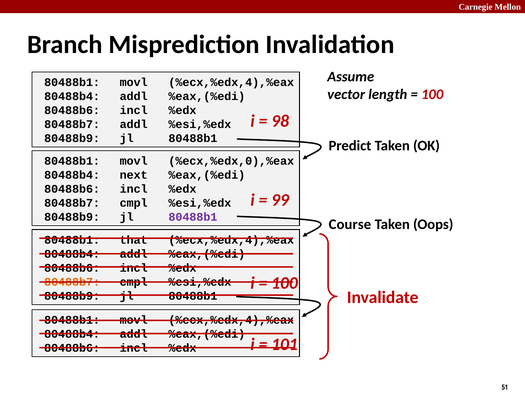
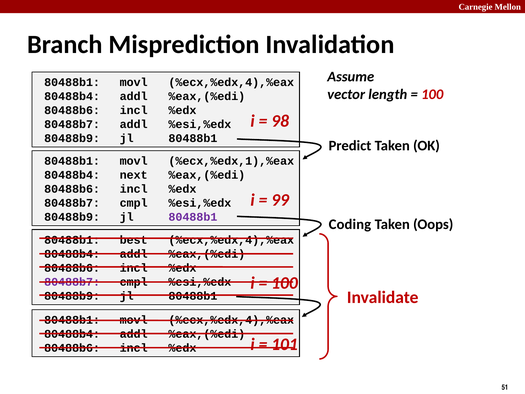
%ecx,%edx,0),%eax: %ecx,%edx,0),%eax -> %ecx,%edx,1),%eax
Course: Course -> Coding
that: that -> best
80488b7 at (72, 282) colour: orange -> purple
